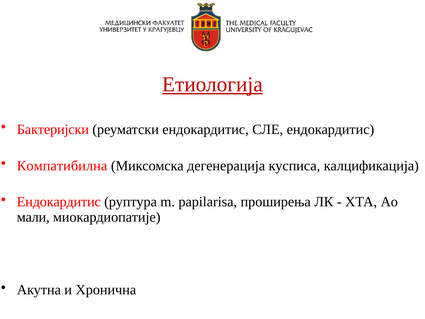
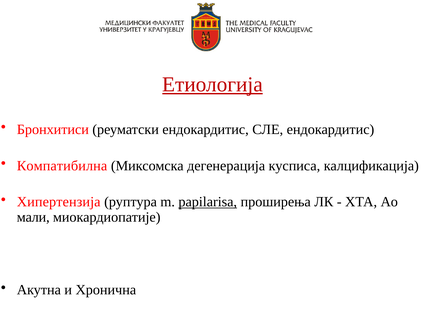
Бактеријски: Бактеријски -> Бронхитиси
Ендокардитис at (59, 202): Ендокардитис -> Хипертензија
papilarisa underline: none -> present
